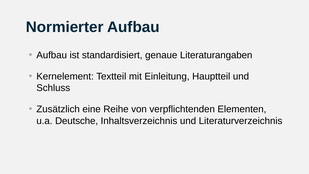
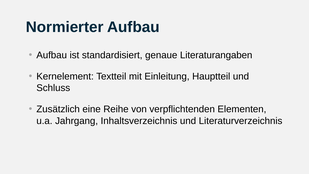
Deutsche: Deutsche -> Jahrgang
